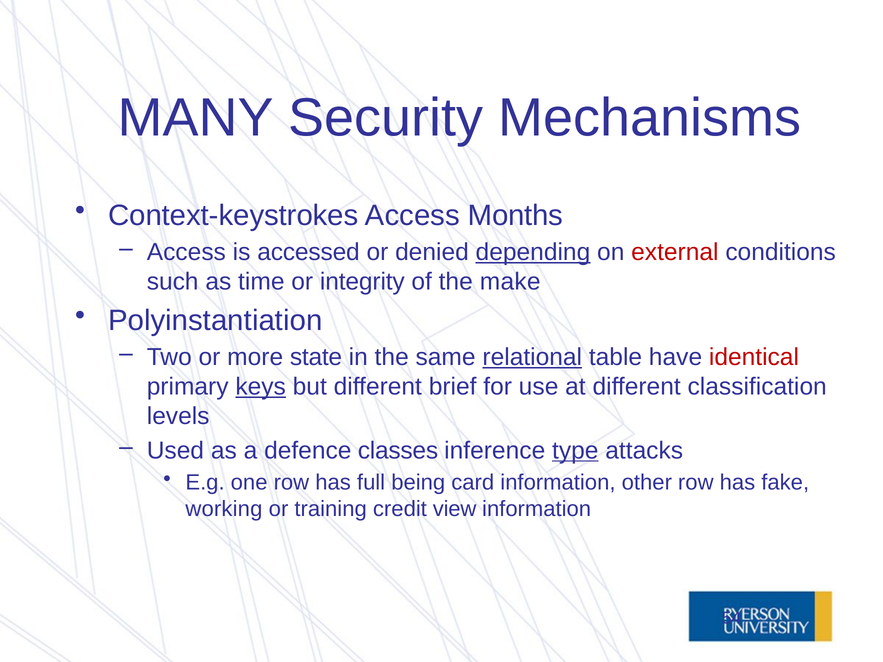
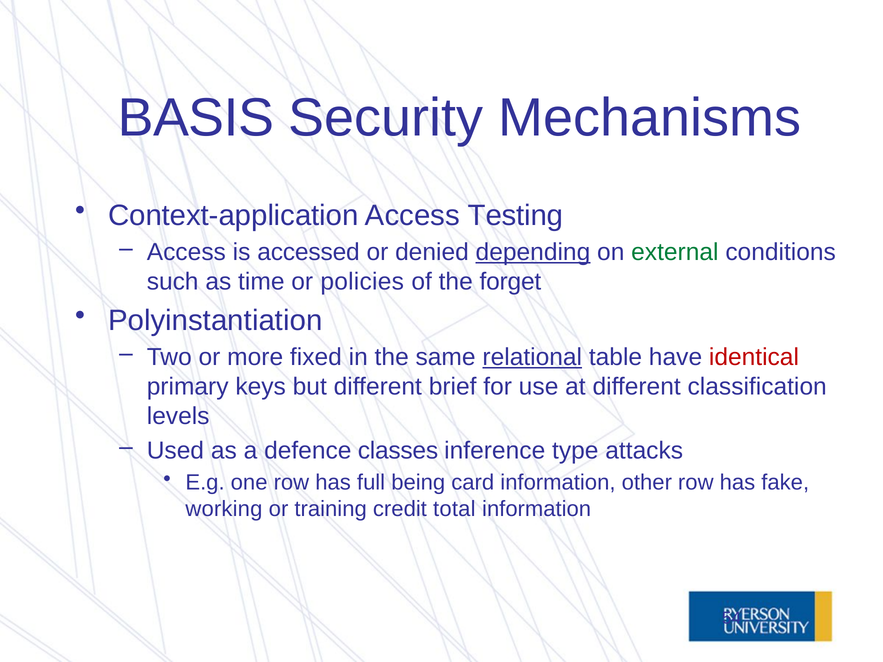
MANY: MANY -> BASIS
Context-keystrokes: Context-keystrokes -> Context-application
Months: Months -> Testing
external colour: red -> green
integrity: integrity -> policies
make: make -> forget
state: state -> fixed
keys underline: present -> none
type underline: present -> none
view: view -> total
